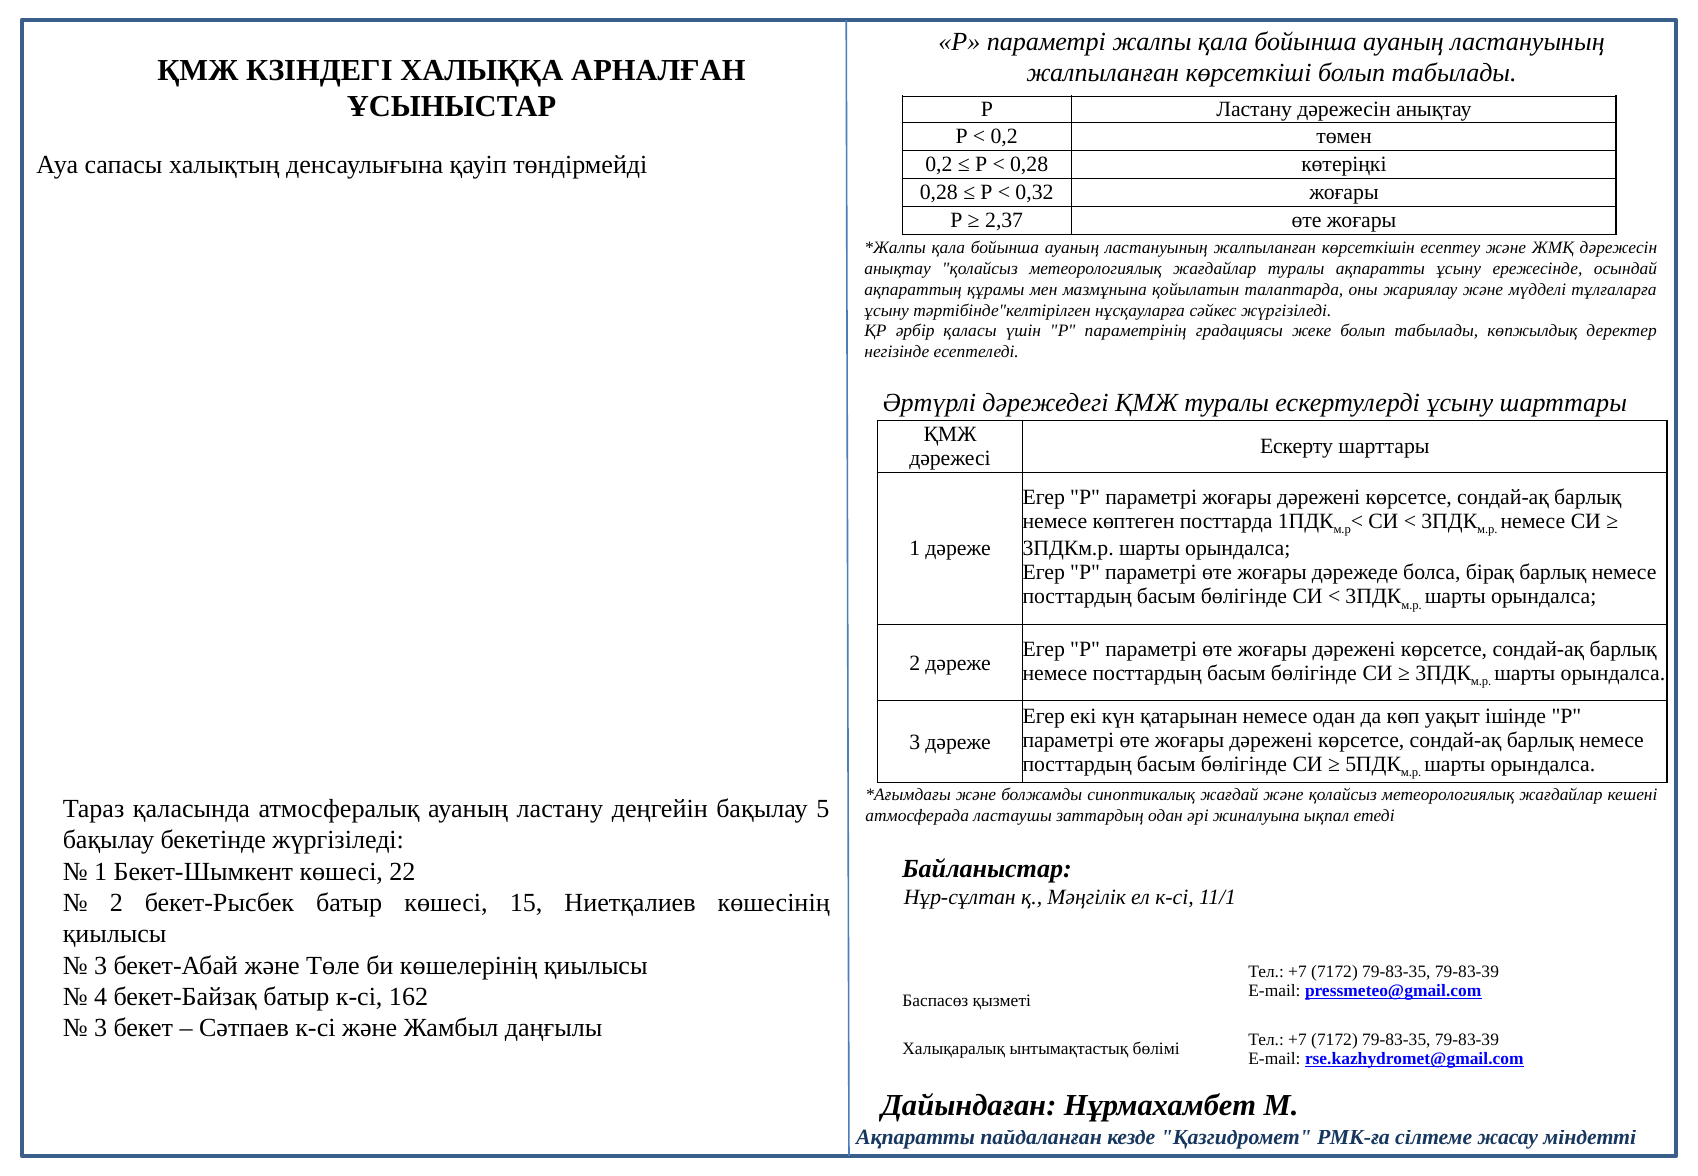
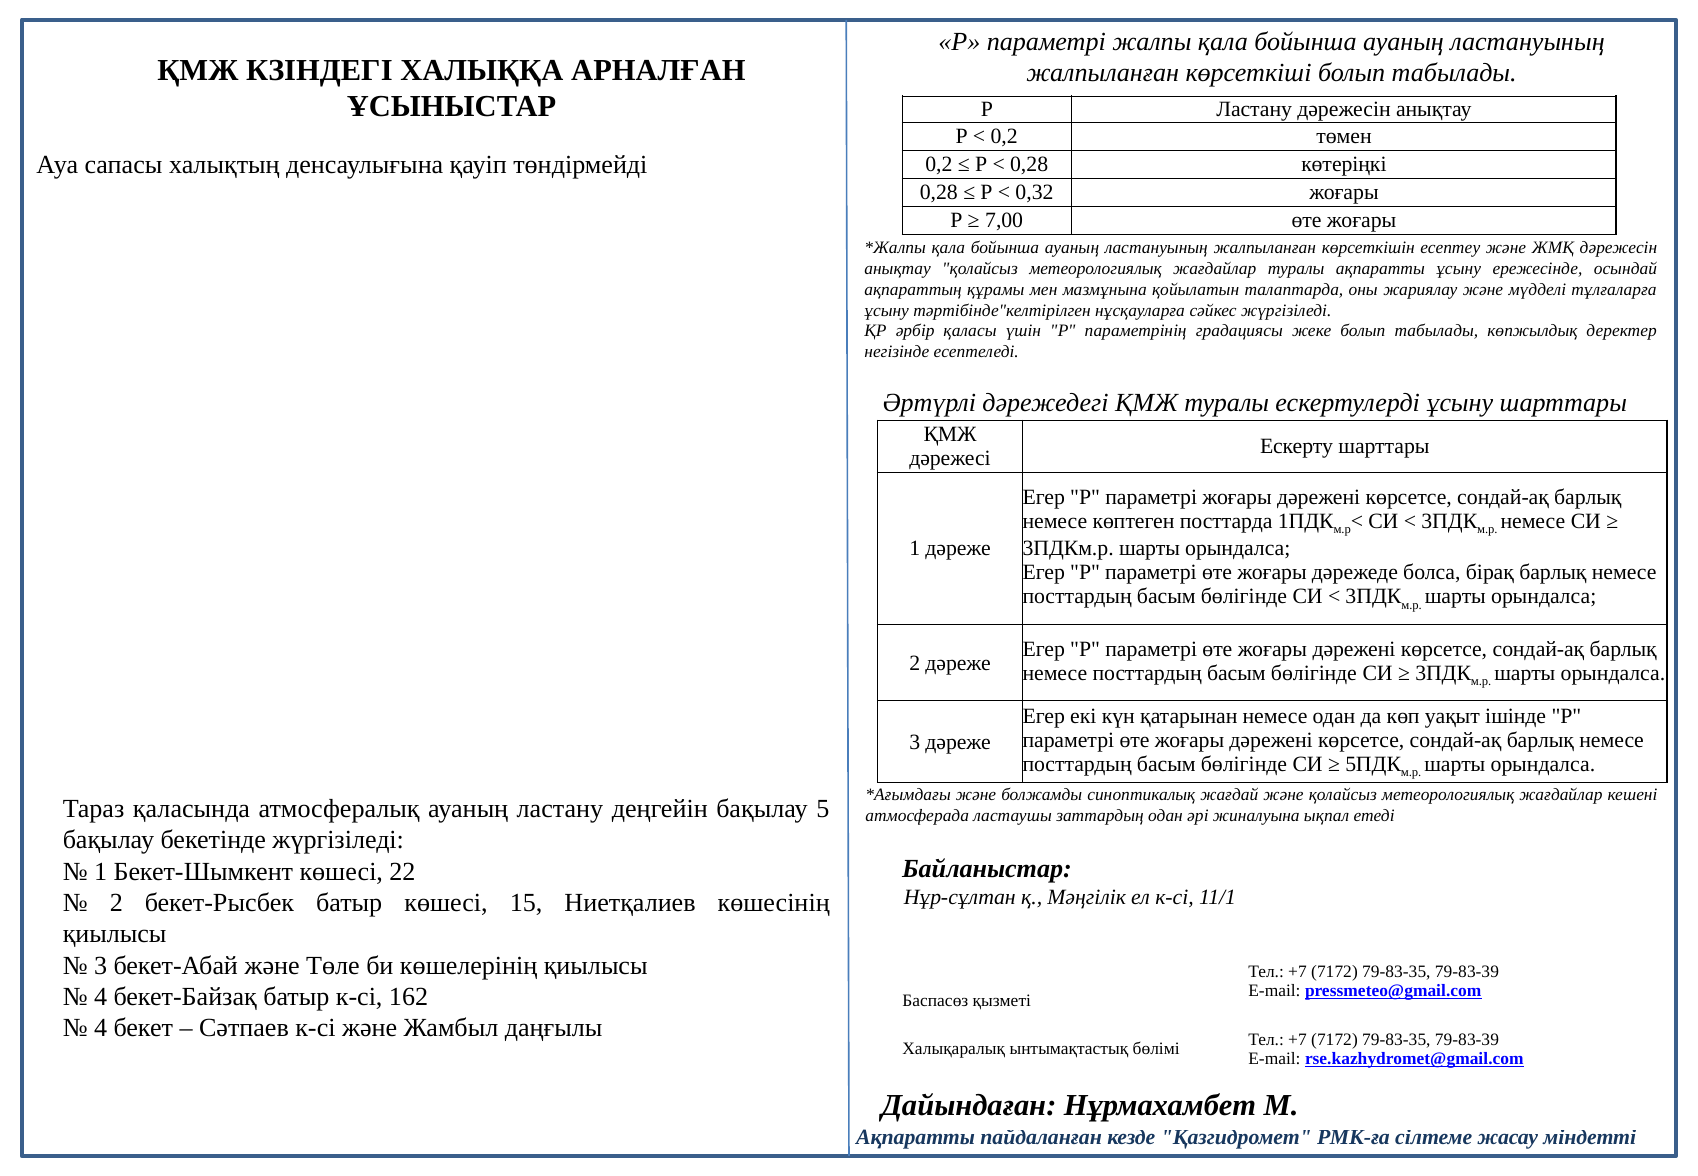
2,37: 2,37 -> 7,00
3 at (101, 1028): 3 -> 4
